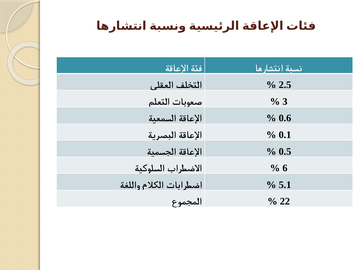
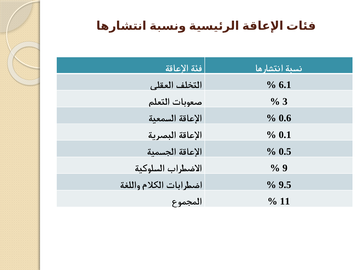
2.5: 2.5 -> 6.1
6: 6 -> 9
5.1: 5.1 -> 9.5
22: 22 -> 11
